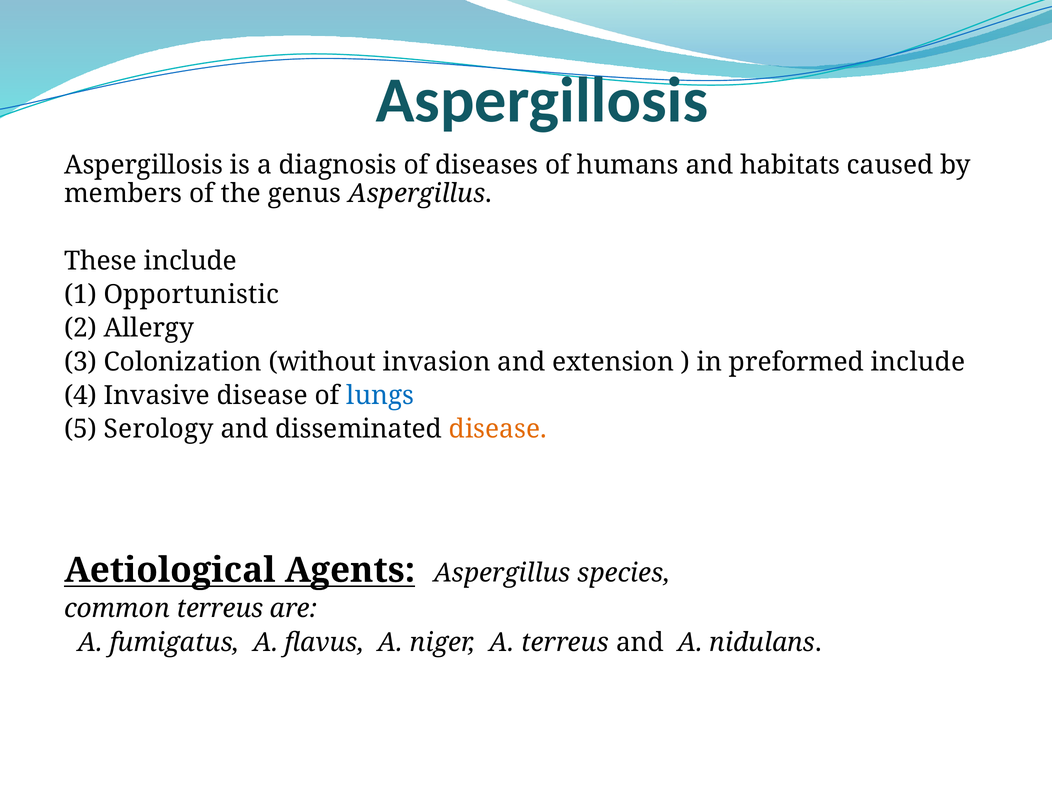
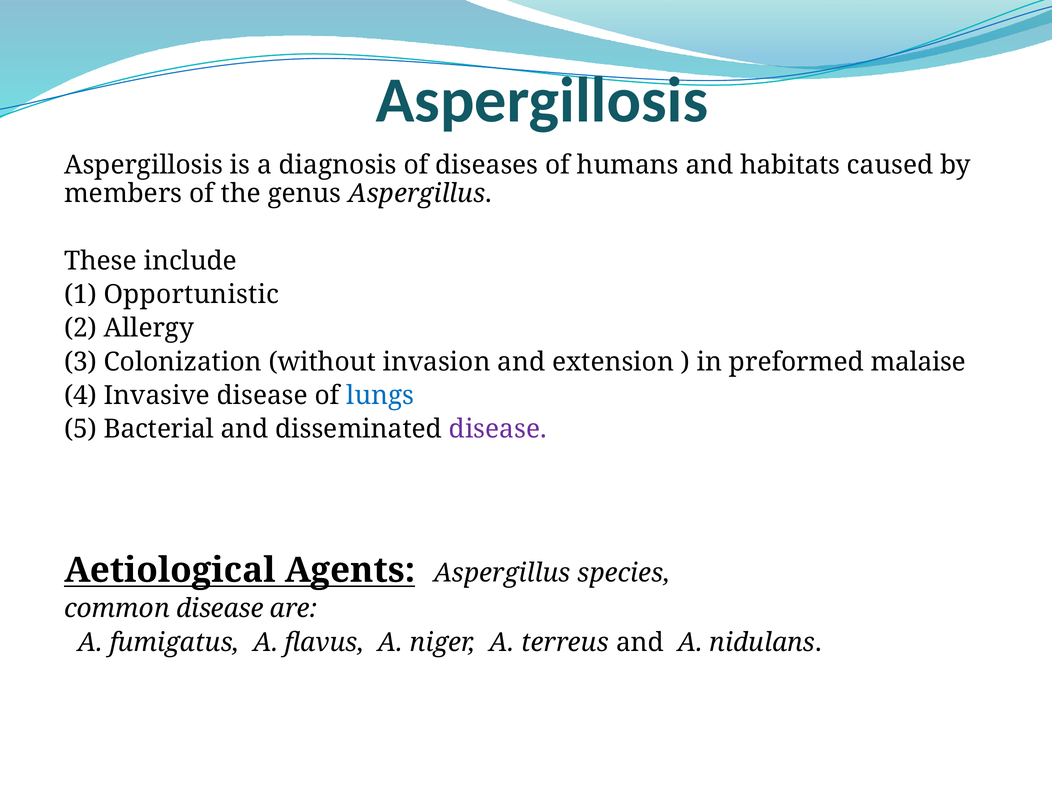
preformed include: include -> malaise
Serology: Serology -> Bacterial
disease at (498, 429) colour: orange -> purple
common terreus: terreus -> disease
